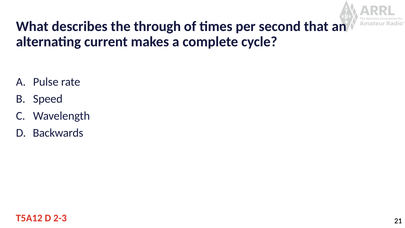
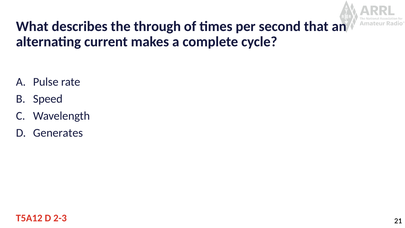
Backwards: Backwards -> Generates
